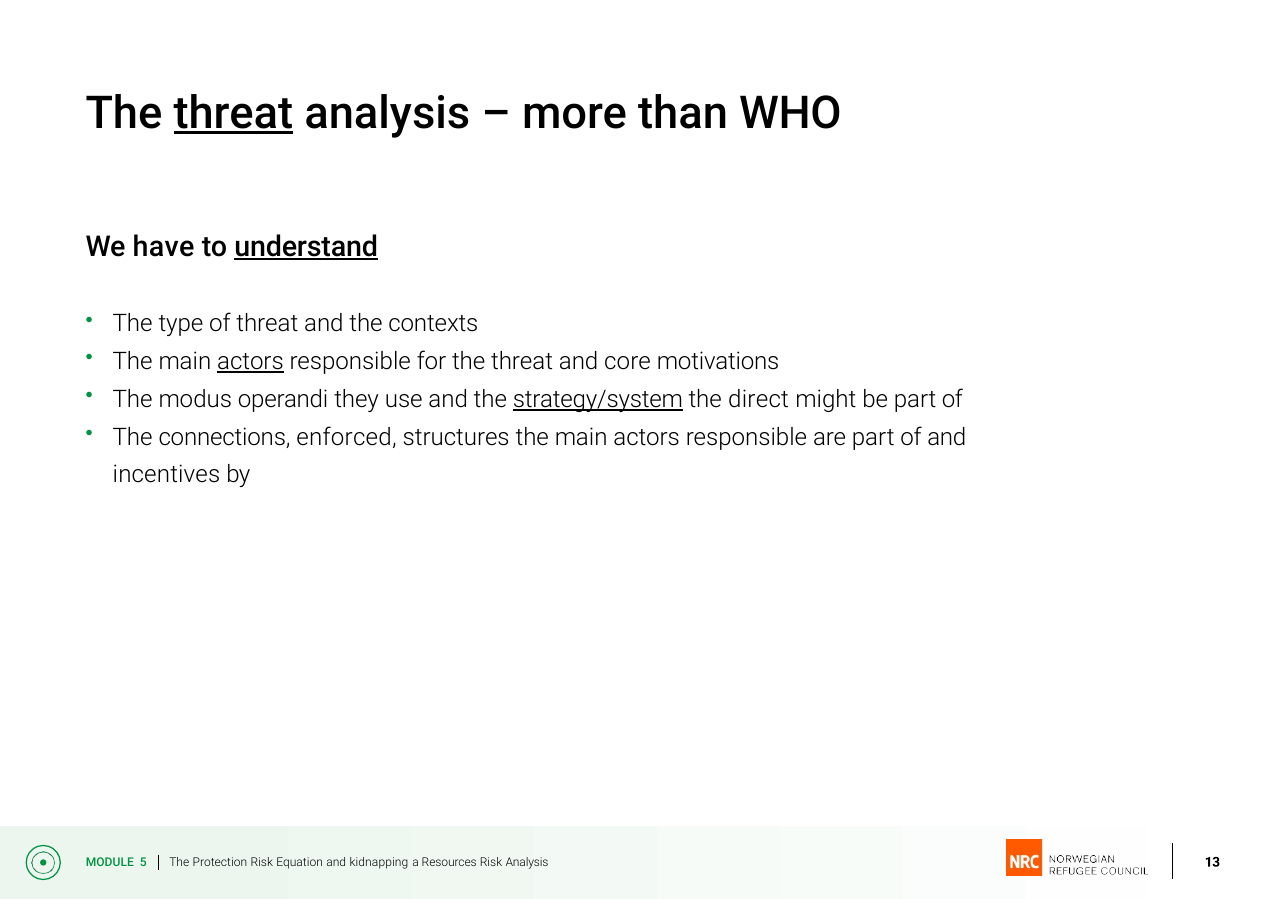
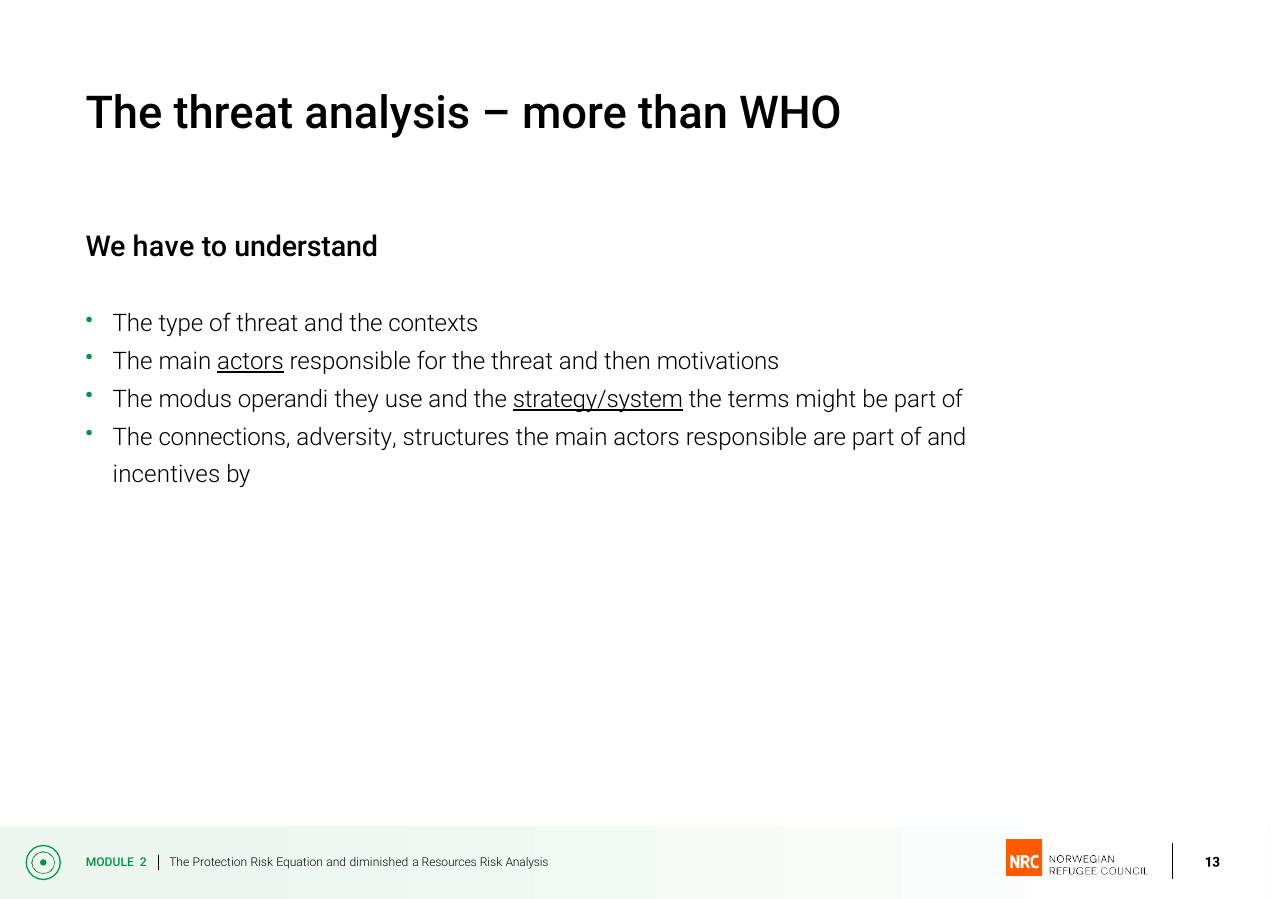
threat at (233, 113) underline: present -> none
understand underline: present -> none
core: core -> then
direct: direct -> terms
enforced: enforced -> adversity
5: 5 -> 2
kidnapping: kidnapping -> diminished
